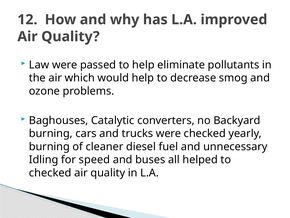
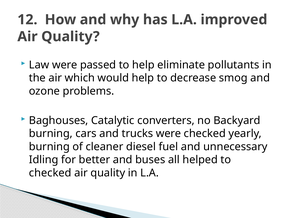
speed: speed -> better
